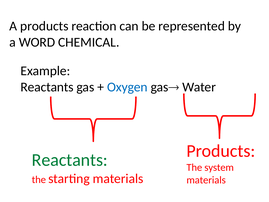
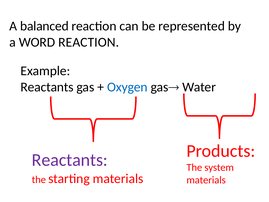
A products: products -> balanced
WORD CHEMICAL: CHEMICAL -> REACTION
Reactants at (70, 160) colour: green -> purple
